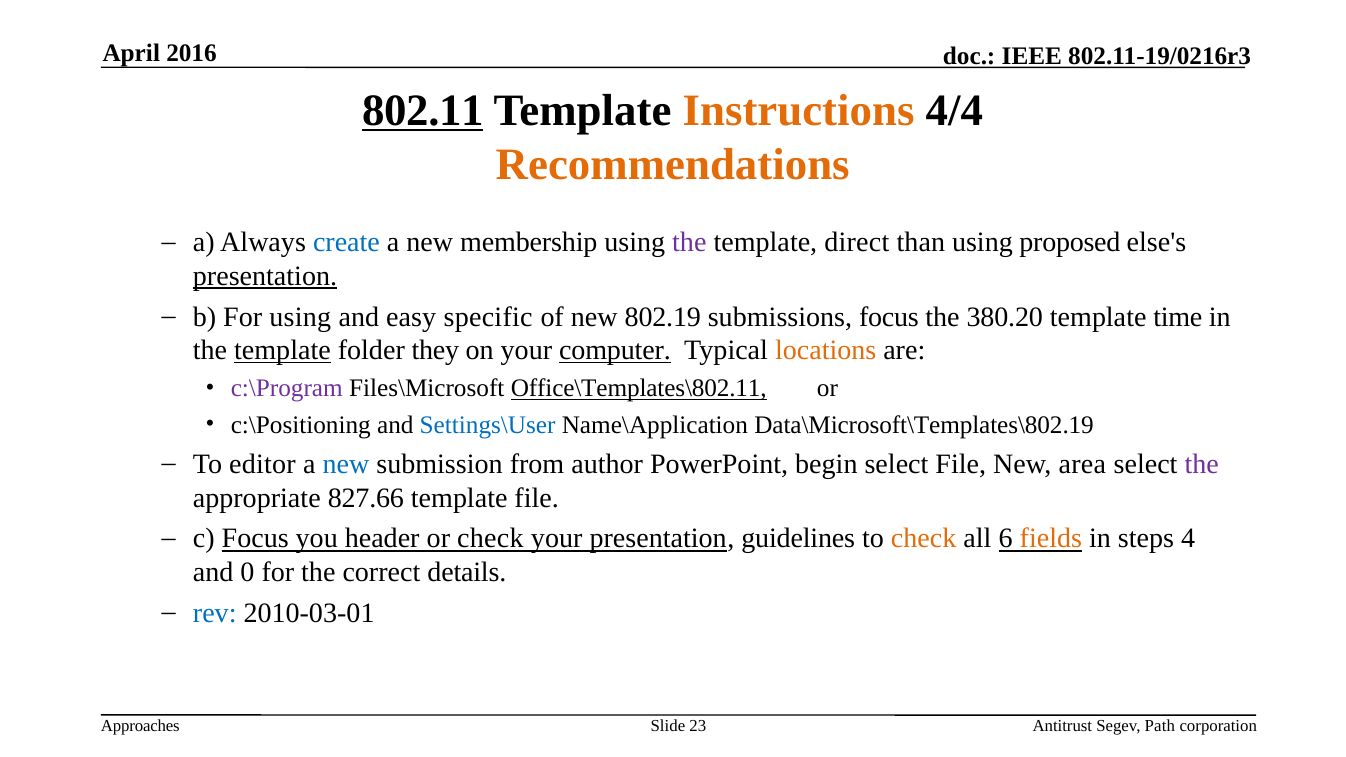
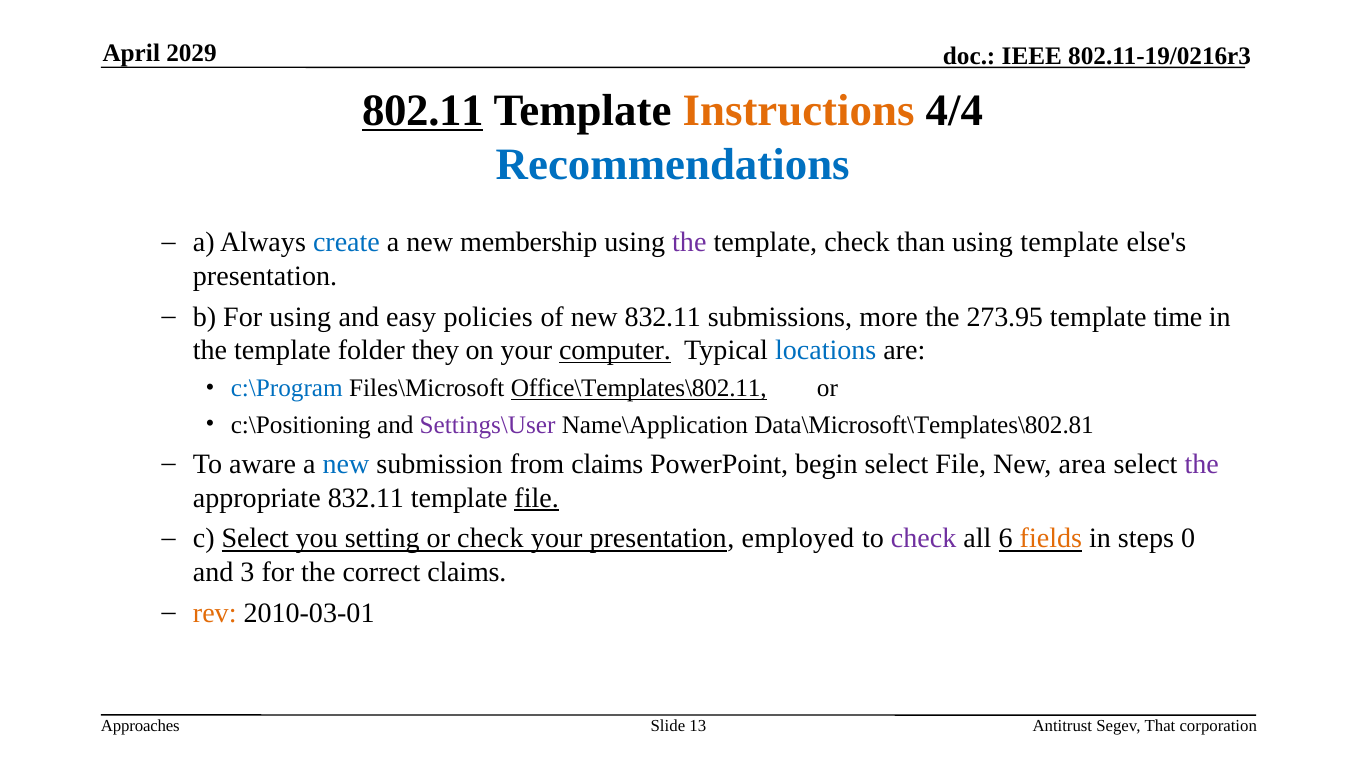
2016: 2016 -> 2029
Recommendations colour: orange -> blue
template direct: direct -> check
using proposed: proposed -> template
presentation at (265, 276) underline: present -> none
specific: specific -> policies
new 802.19: 802.19 -> 832.11
submissions focus: focus -> more
380.20: 380.20 -> 273.95
template at (282, 351) underline: present -> none
locations colour: orange -> blue
c:\Program colour: purple -> blue
Settings\User colour: blue -> purple
Data\Microsoft\Templates\802.19: Data\Microsoft\Templates\802.19 -> Data\Microsoft\Templates\802.81
editor: editor -> aware
from author: author -> claims
appropriate 827.66: 827.66 -> 832.11
file at (537, 498) underline: none -> present
c Focus: Focus -> Select
header: header -> setting
guidelines: guidelines -> employed
check at (924, 539) colour: orange -> purple
4: 4 -> 0
0: 0 -> 3
correct details: details -> claims
rev colour: blue -> orange
23: 23 -> 13
Path: Path -> That
